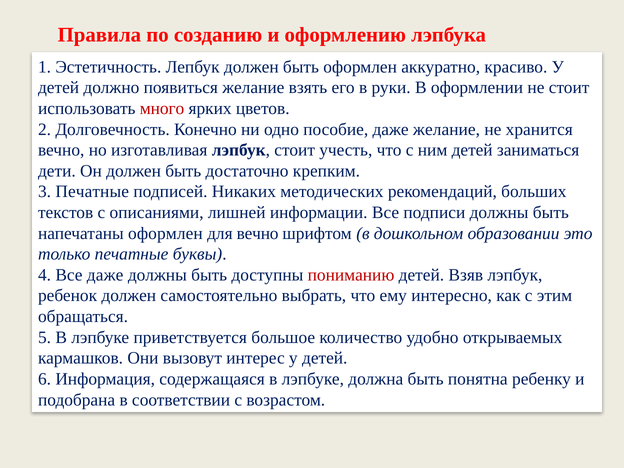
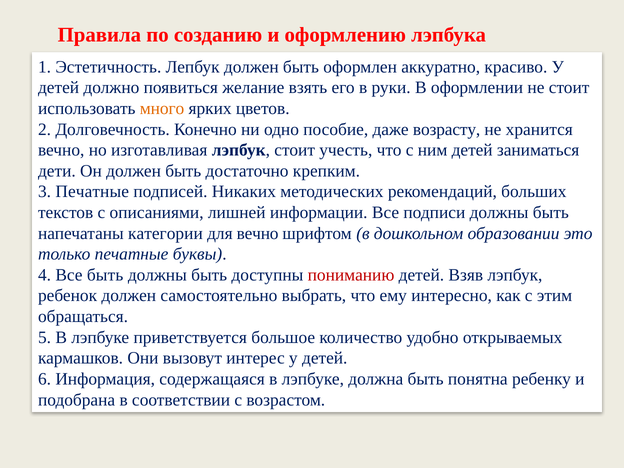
много colour: red -> orange
даже желание: желание -> возрасту
напечатаны оформлен: оформлен -> категории
Все даже: даже -> быть
